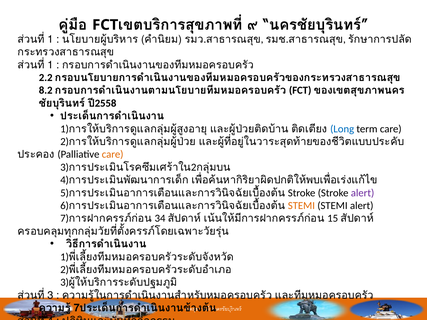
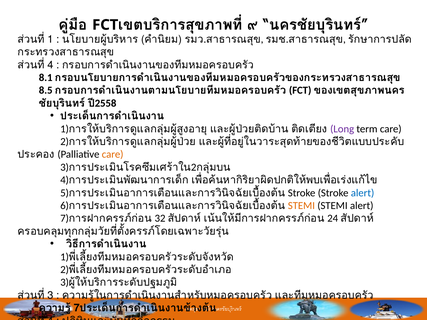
1 at (50, 65): 1 -> 4
2.2: 2.2 -> 8.1
8.2: 8.2 -> 8.5
Long colour: blue -> purple
alert at (363, 193) colour: purple -> blue
34: 34 -> 32
15: 15 -> 24
